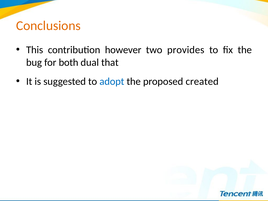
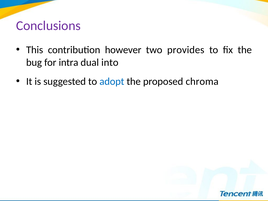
Conclusions colour: orange -> purple
both: both -> intra
that: that -> into
created: created -> chroma
